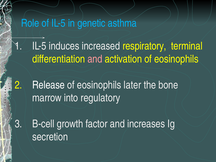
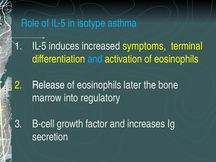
genetic: genetic -> isotype
respiratory: respiratory -> symptoms
and at (95, 59) colour: pink -> light blue
